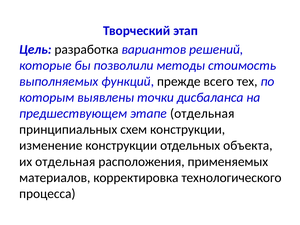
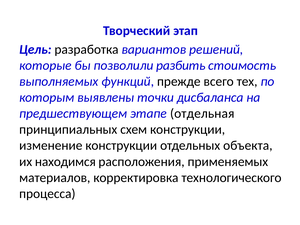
методы: методы -> разбить
их отдельная: отдельная -> находимся
